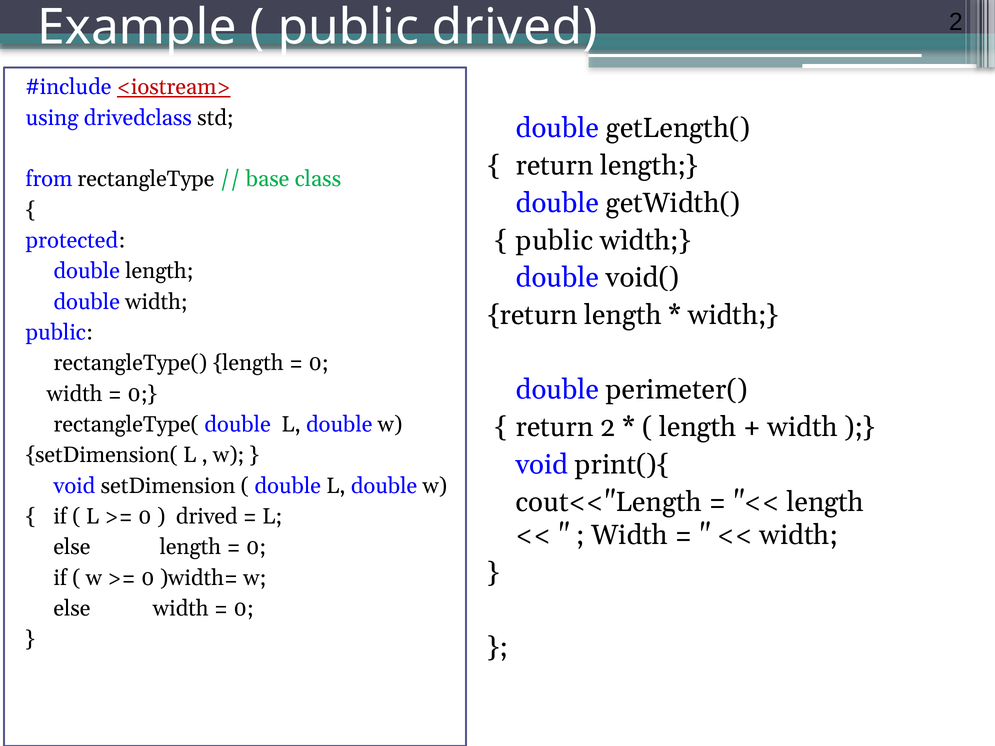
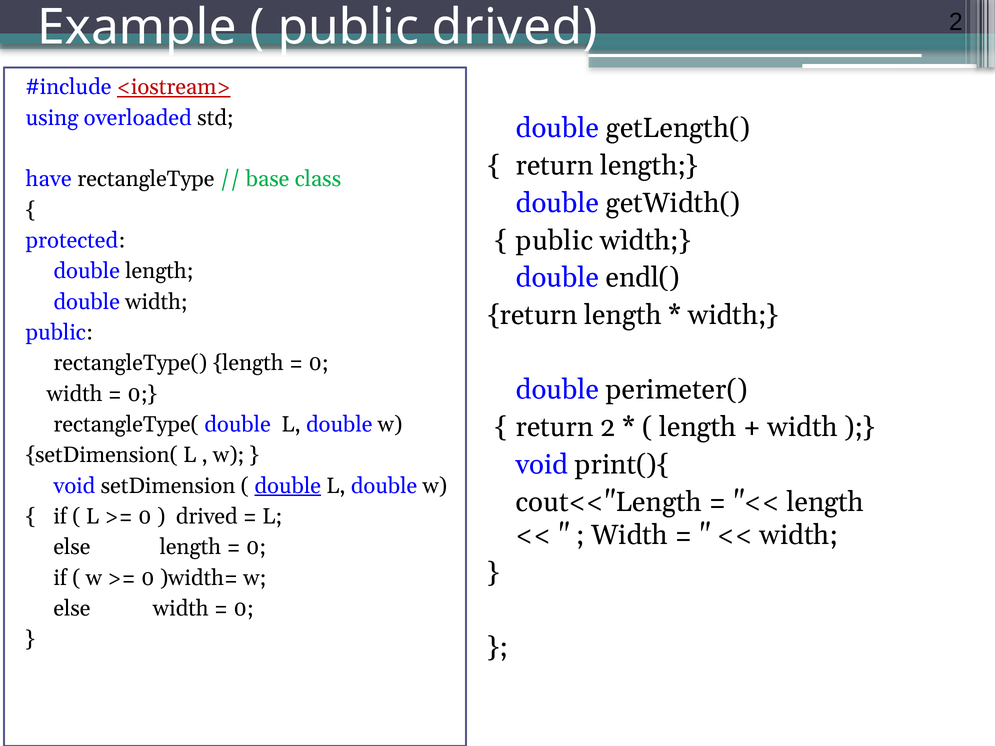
drivedclass: drivedclass -> overloaded
from: from -> have
void(: void( -> endl(
double at (288, 486) underline: none -> present
